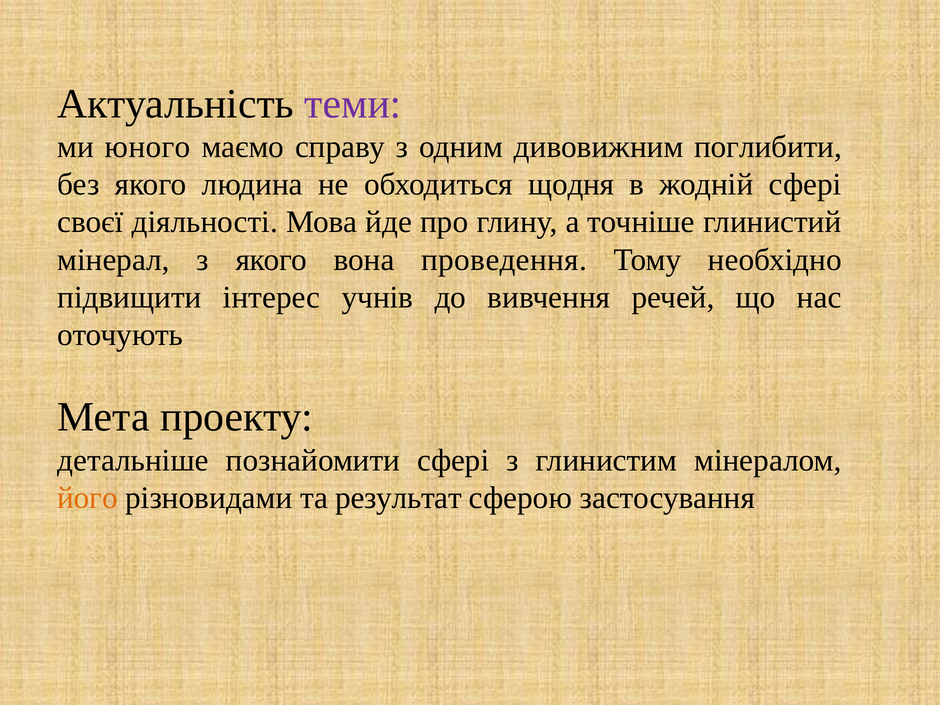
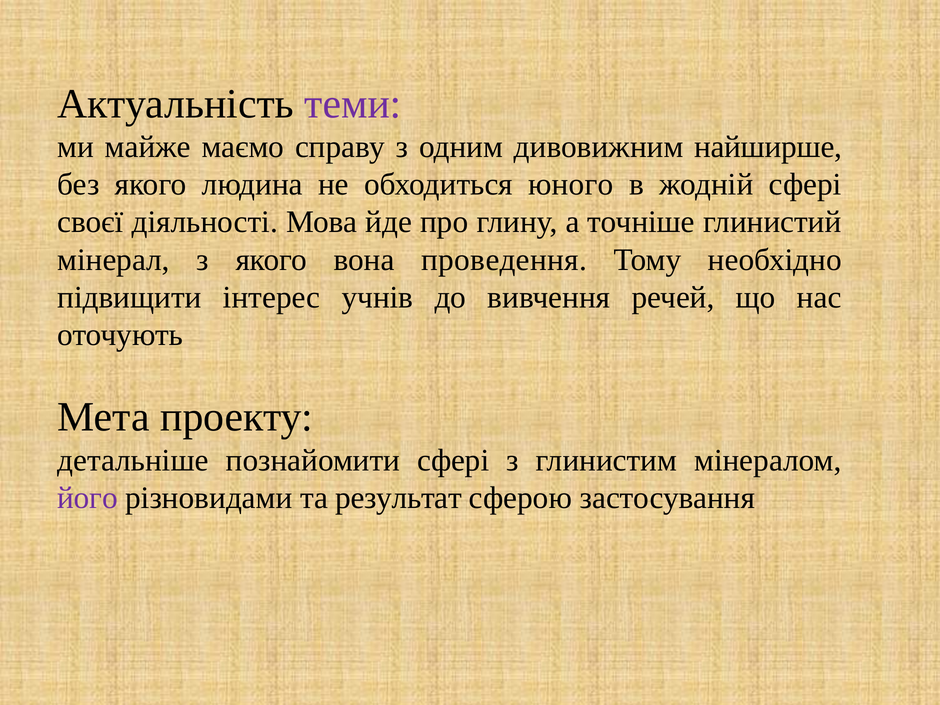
юного: юного -> майже
поглибити: поглибити -> найширше
щодня: щодня -> юного
його colour: orange -> purple
